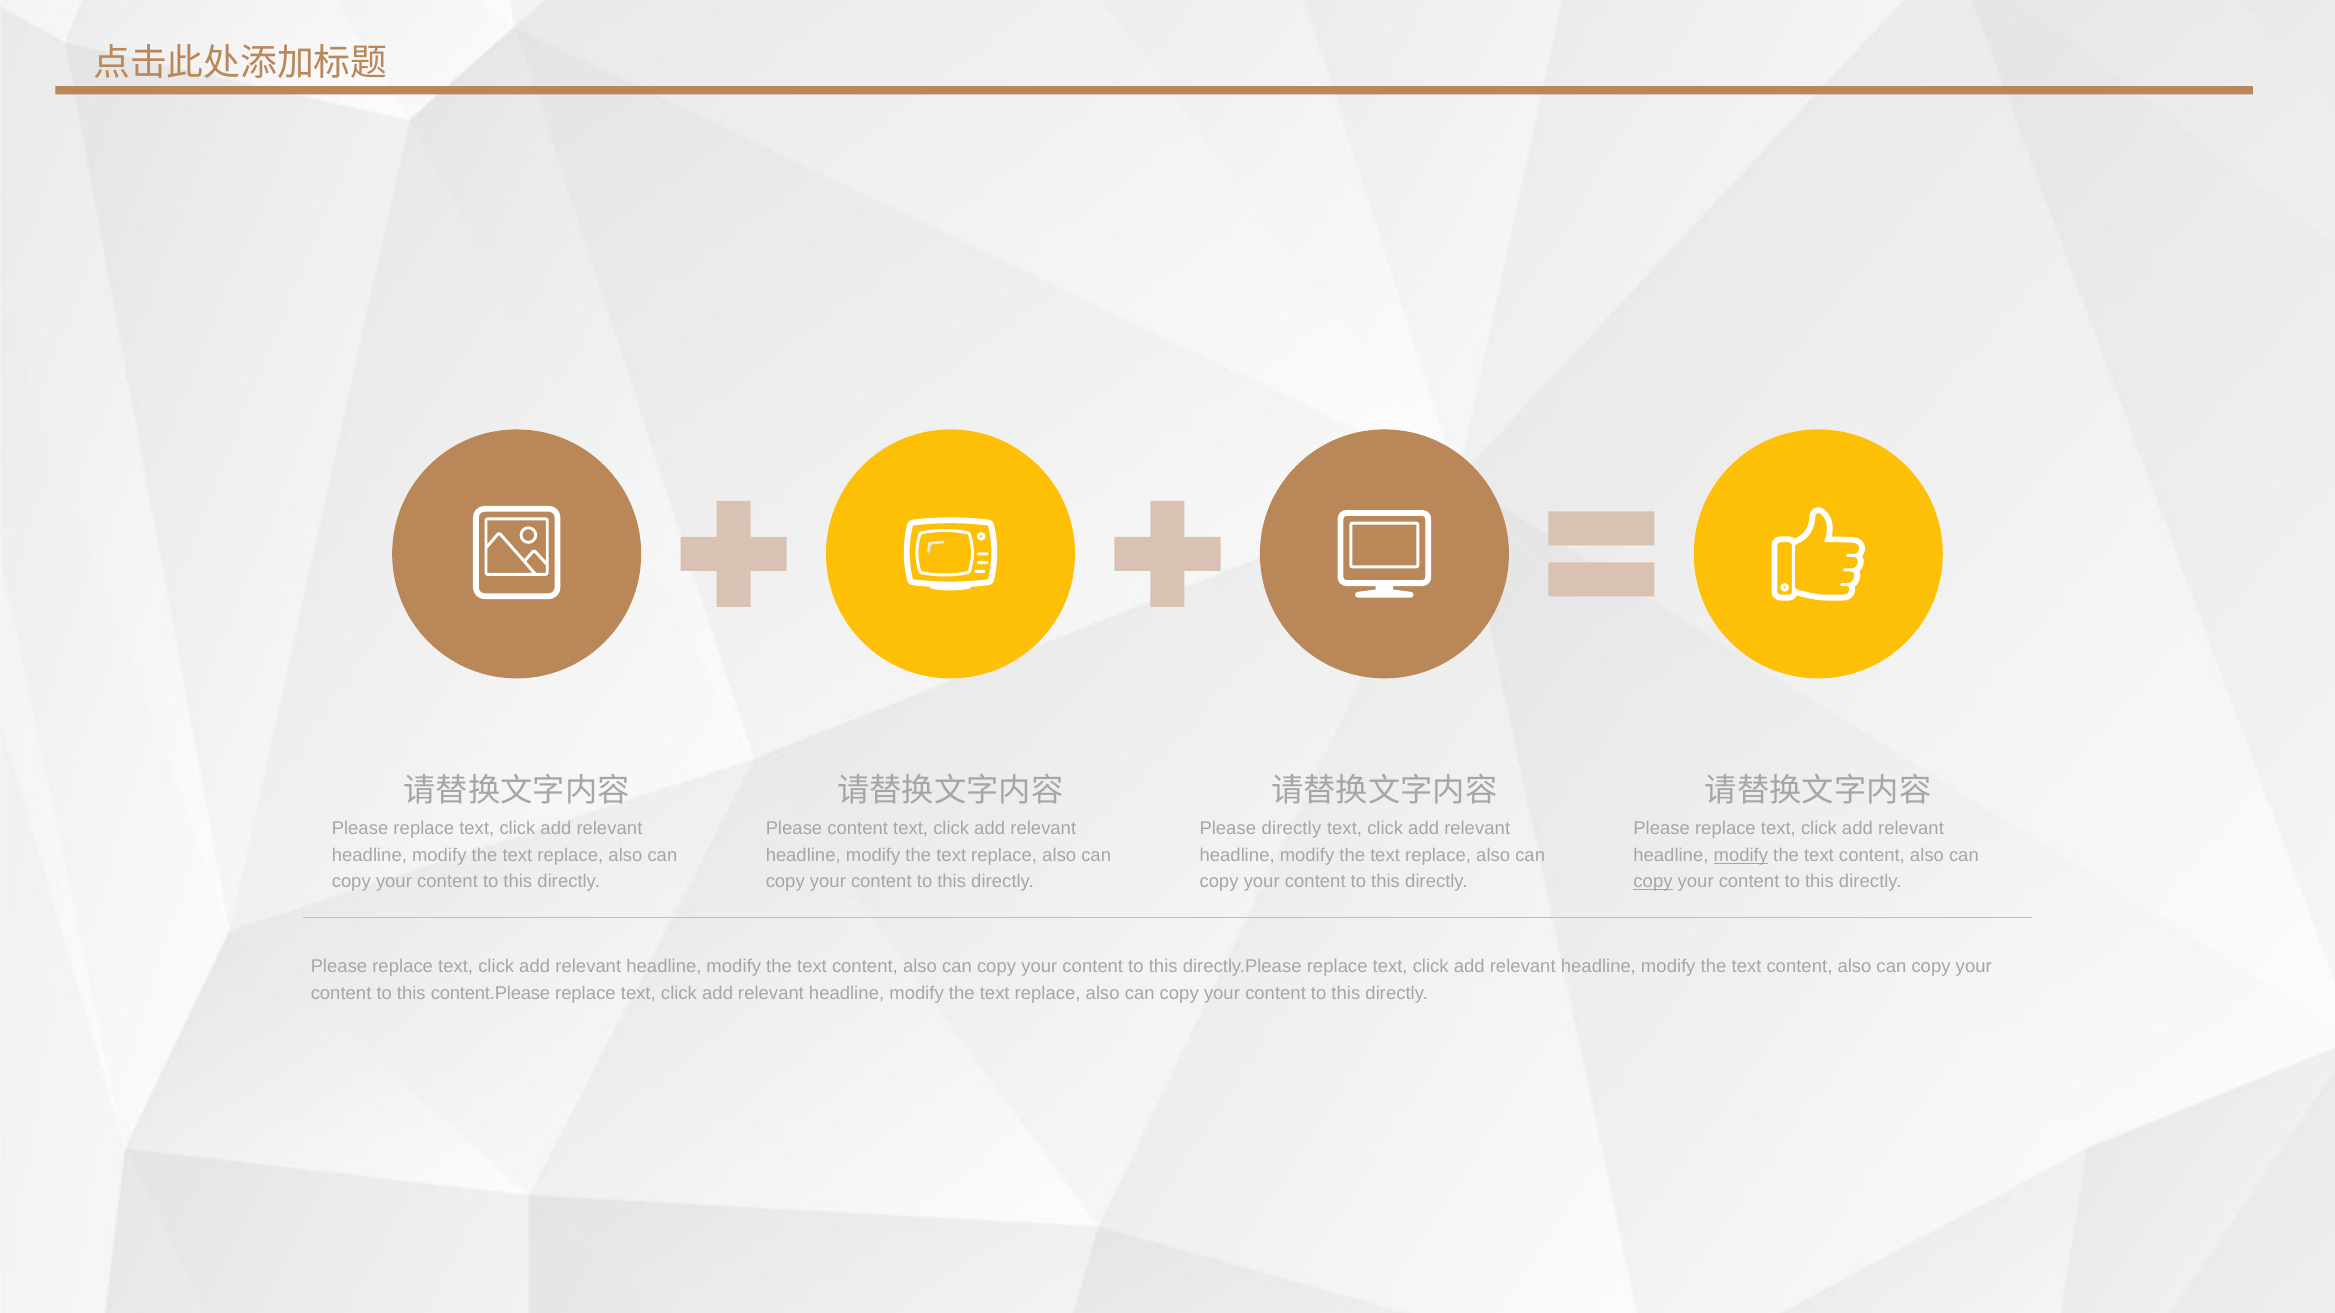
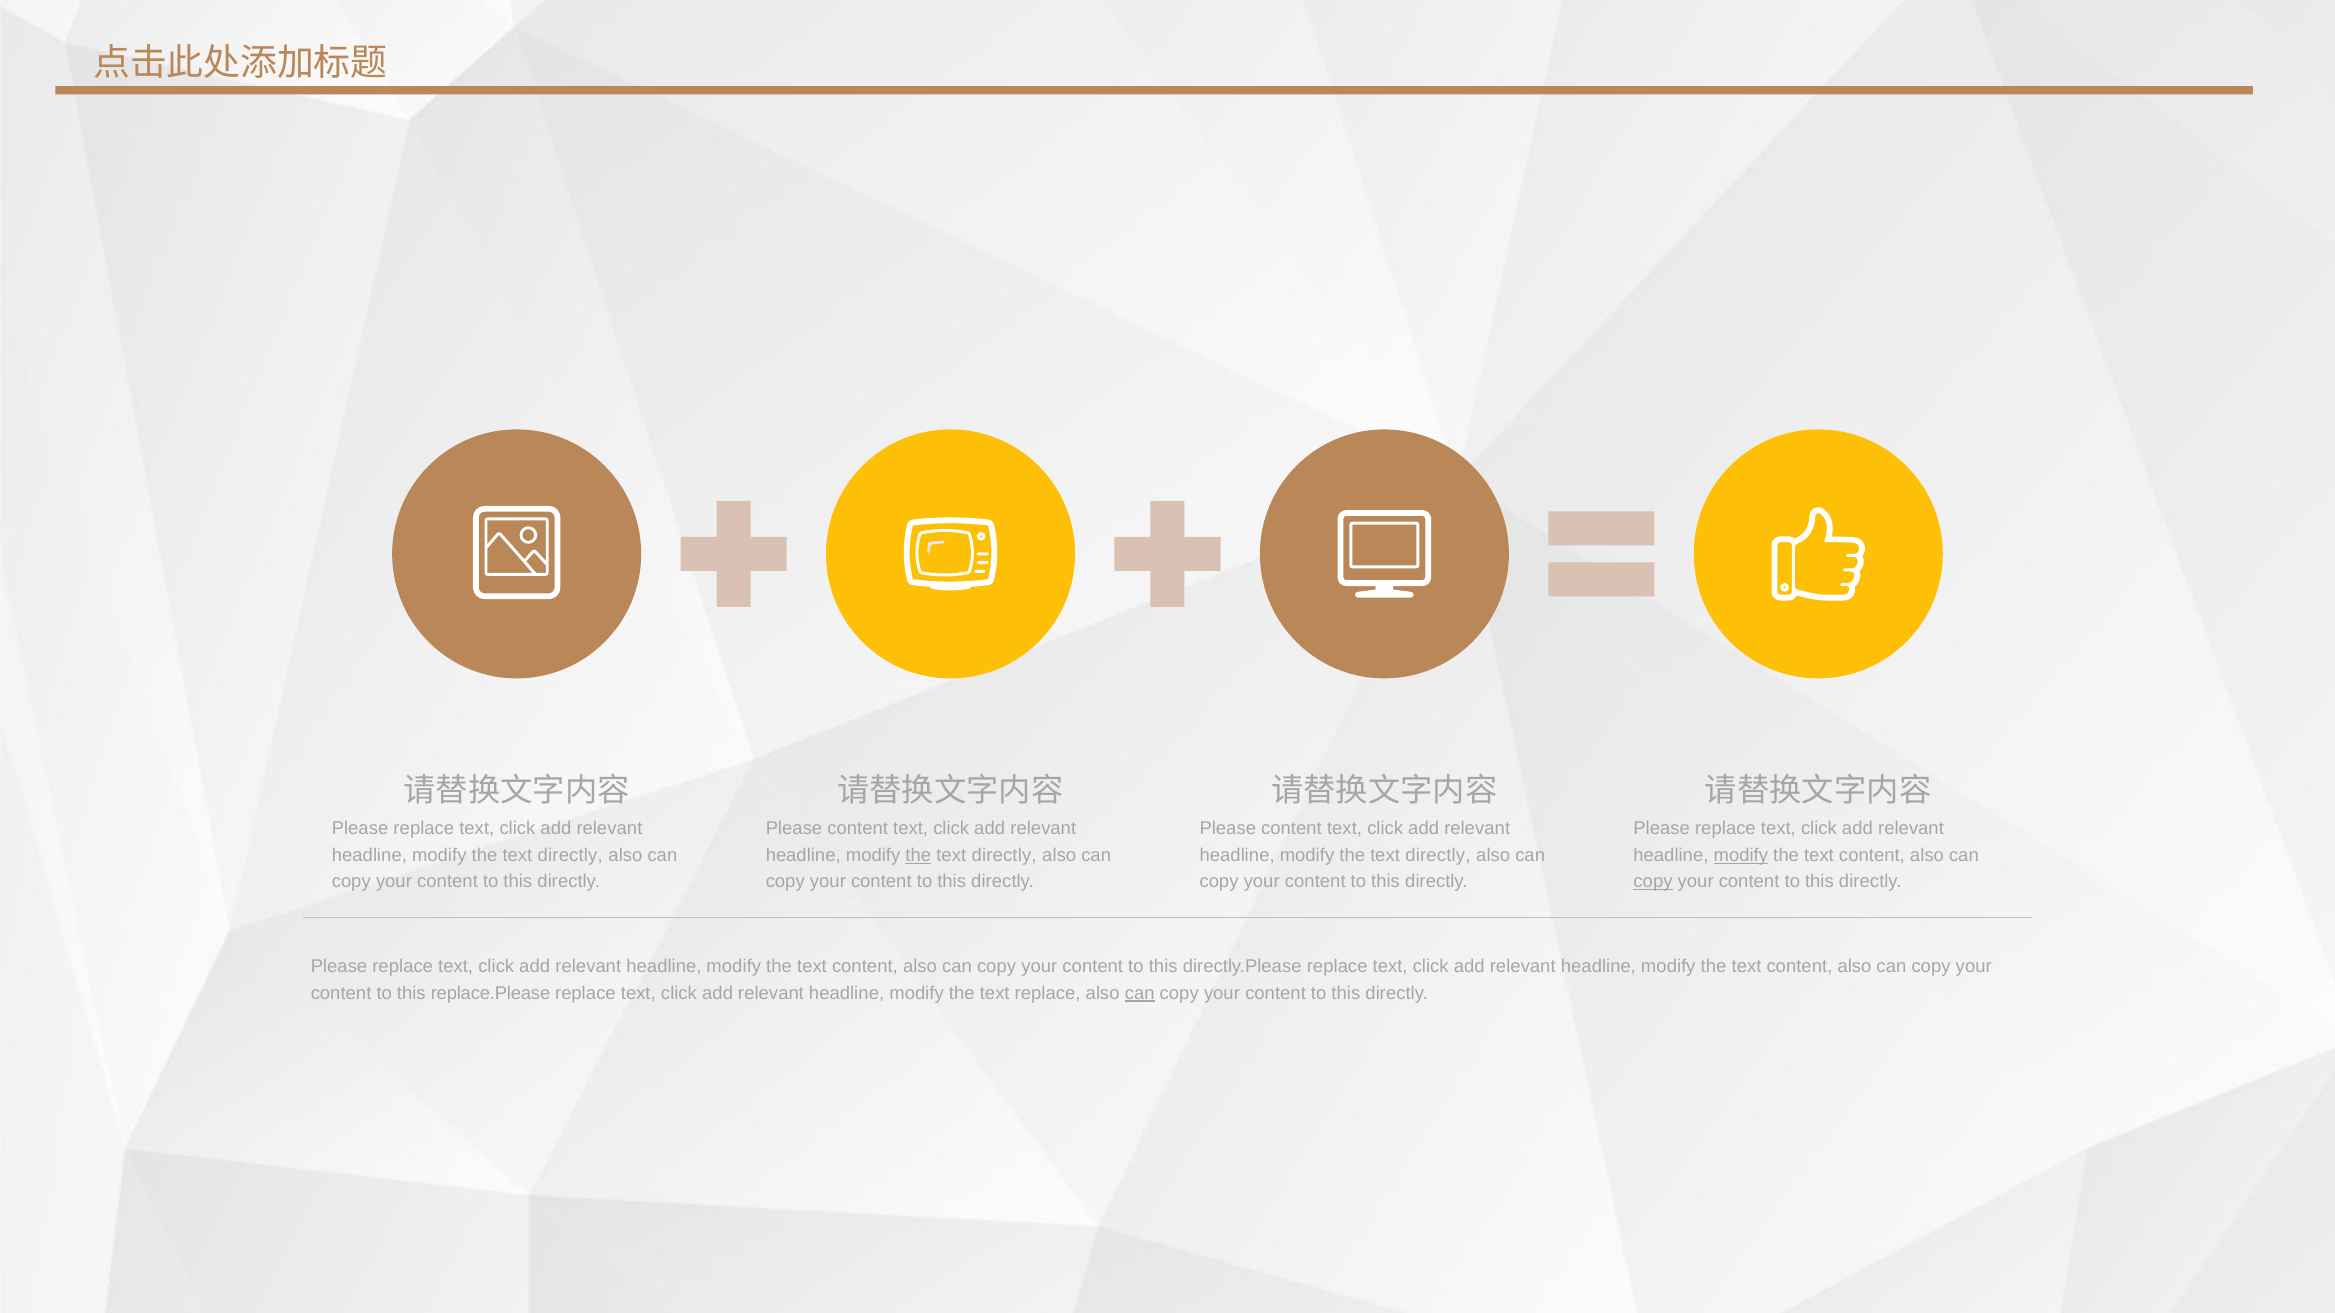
directly at (1291, 829): directly -> content
replace at (570, 856): replace -> directly
the at (918, 856) underline: none -> present
replace at (1004, 856): replace -> directly
replace at (1438, 856): replace -> directly
content.Please: content.Please -> replace.Please
can at (1140, 993) underline: none -> present
